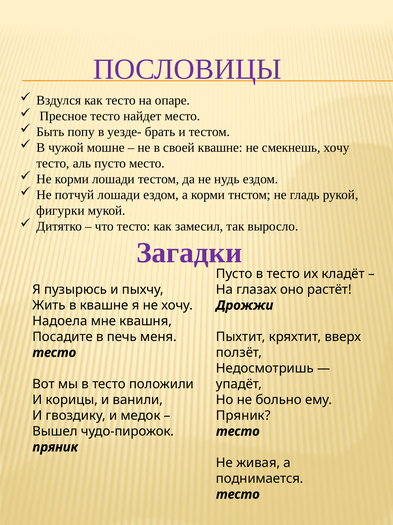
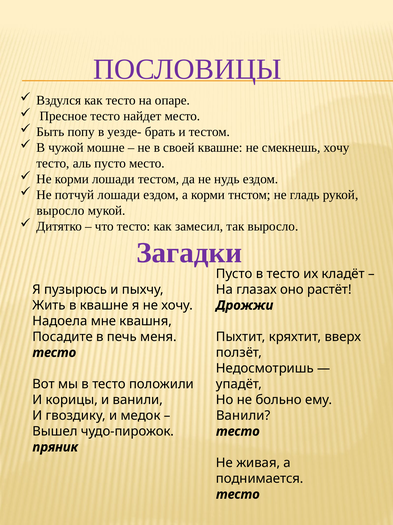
фигурки at (61, 210): фигурки -> выросло
Пряник at (243, 415): Пряник -> Ванили
